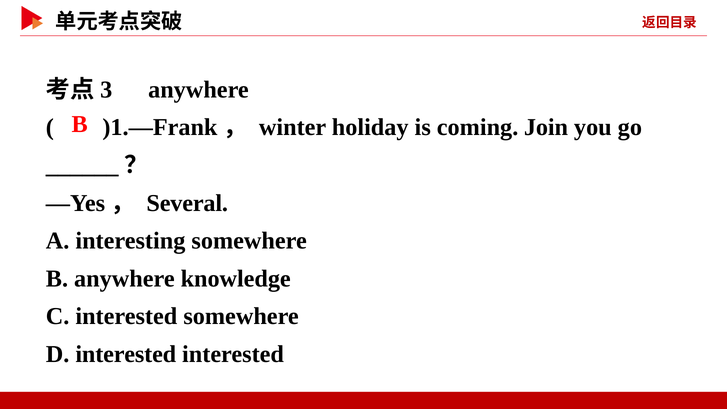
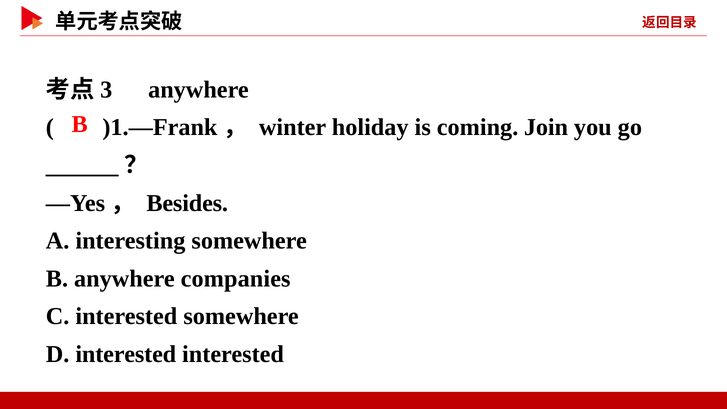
Several: Several -> Besides
knowledge: knowledge -> companies
